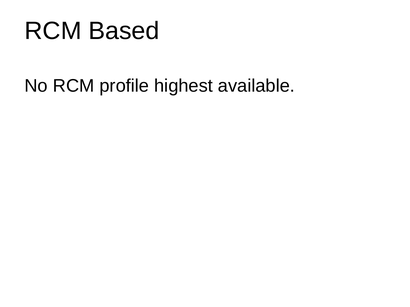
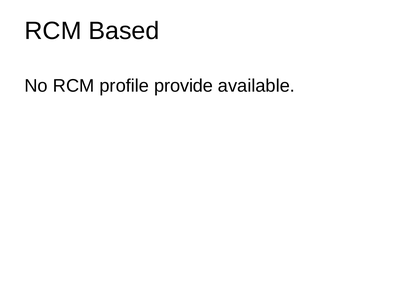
highest: highest -> provide
